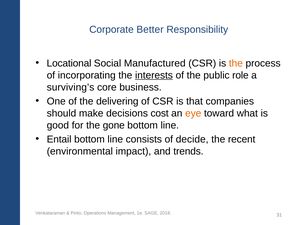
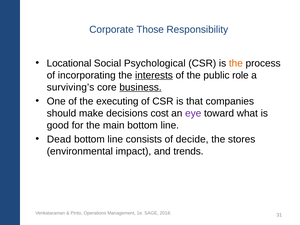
Better: Better -> Those
Manufactured: Manufactured -> Psychological
business underline: none -> present
delivering: delivering -> executing
eye colour: orange -> purple
gone: gone -> main
Entail: Entail -> Dead
recent: recent -> stores
